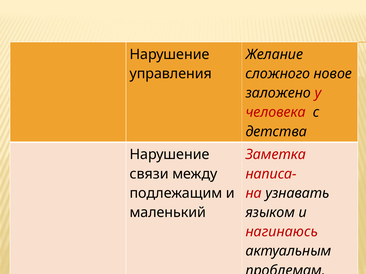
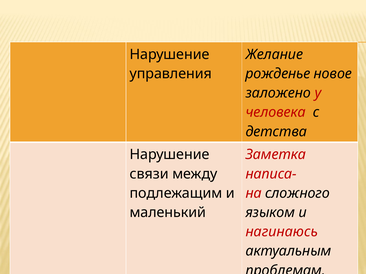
сложного: сложного -> рожденье
узнавать: узнавать -> сложного
